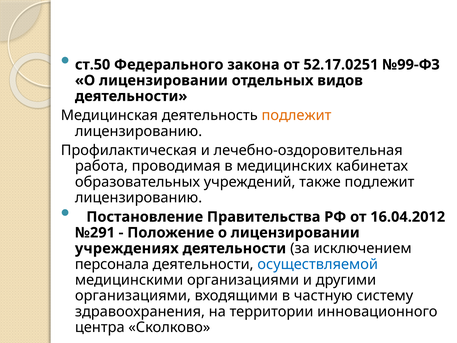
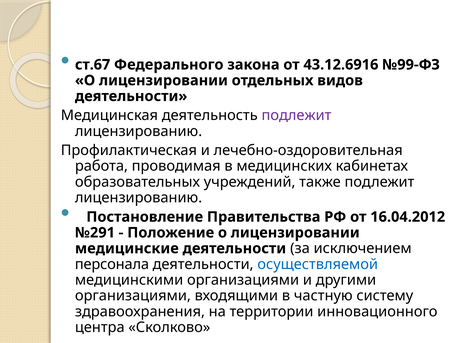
ст.50: ст.50 -> ст.67
52.17.0251: 52.17.0251 -> 43.12.6916
подлежит at (296, 115) colour: orange -> purple
учреждениях: учреждениях -> медицинские
